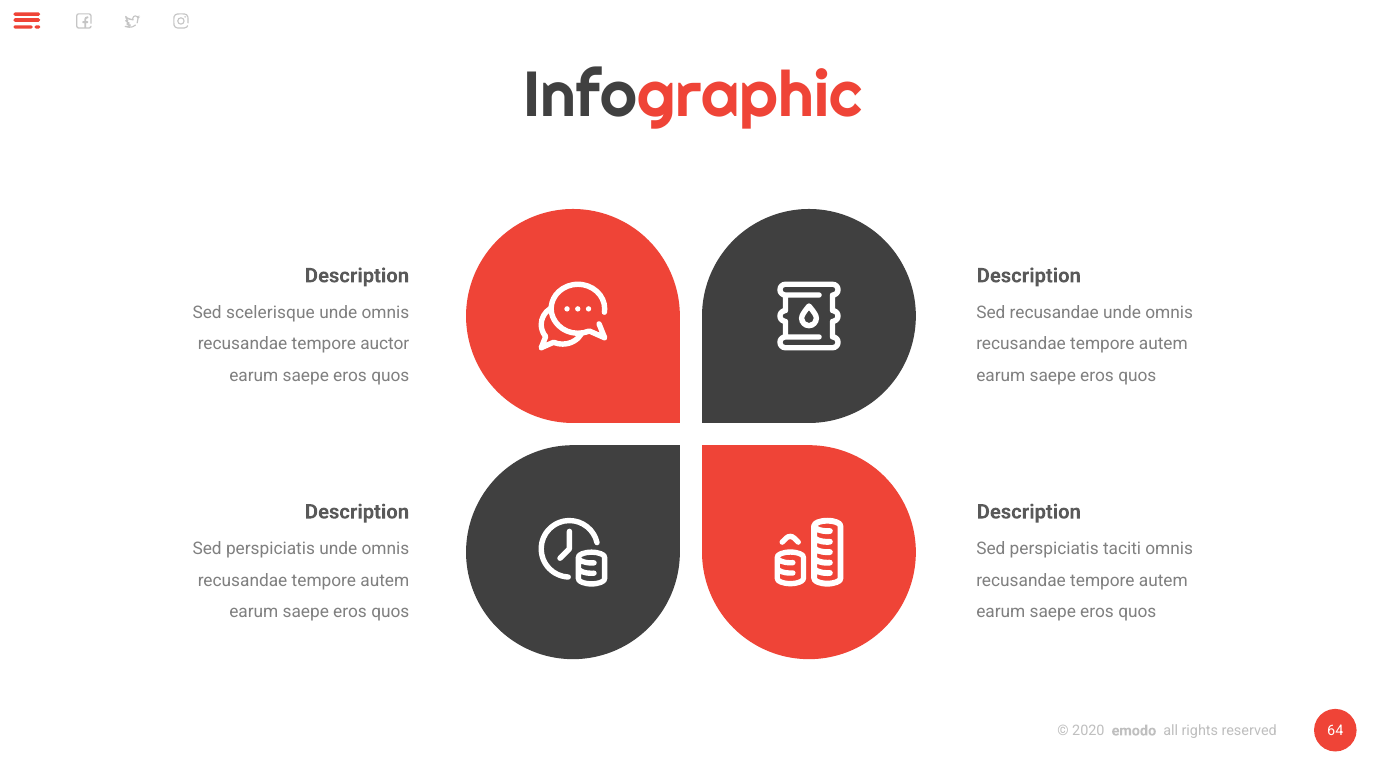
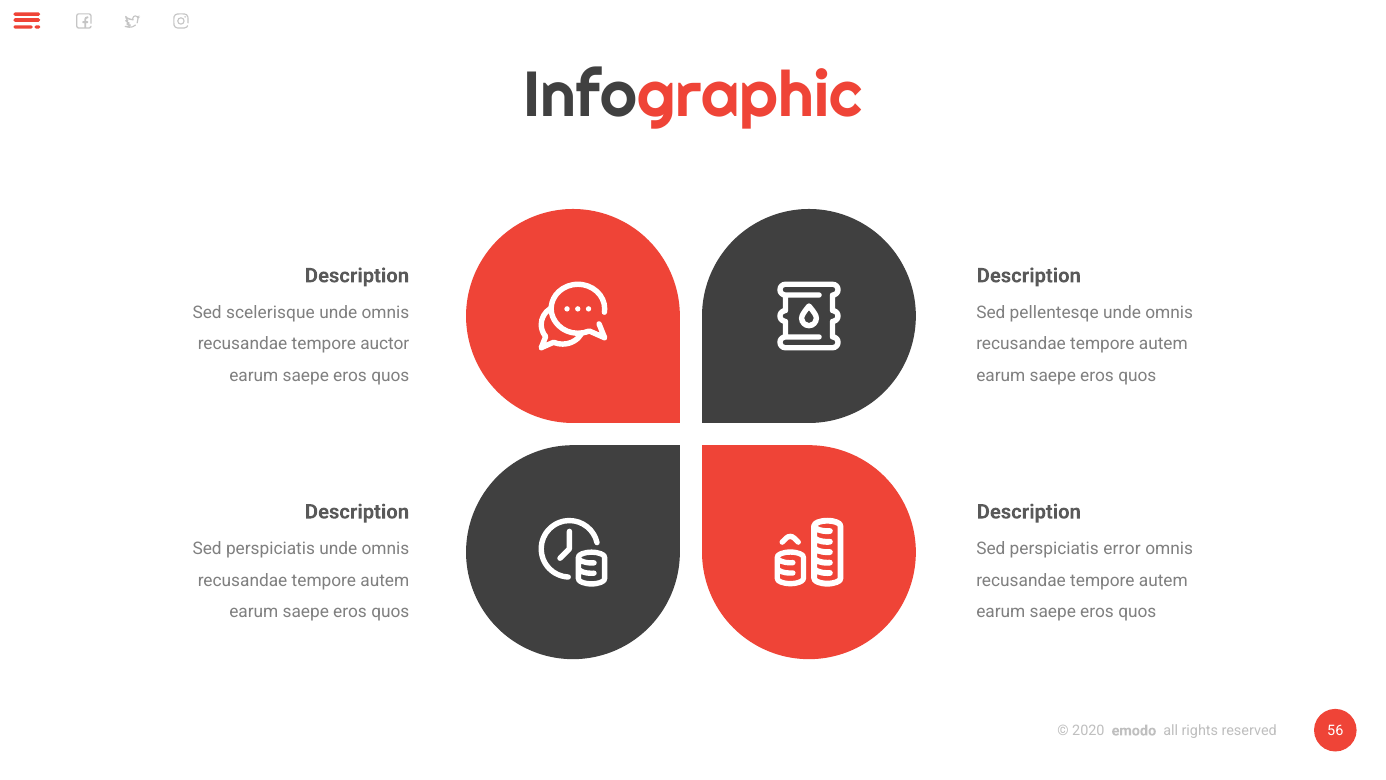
Sed recusandae: recusandae -> pellentesqe
taciti: taciti -> error
64: 64 -> 56
